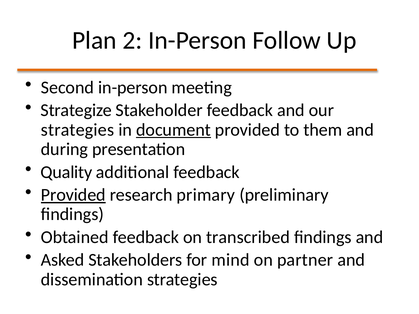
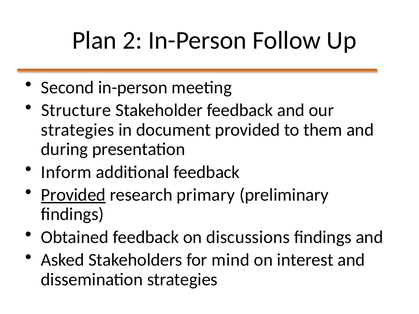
Strategize: Strategize -> Structure
document underline: present -> none
Quality: Quality -> Inform
transcribed: transcribed -> discussions
partner: partner -> interest
